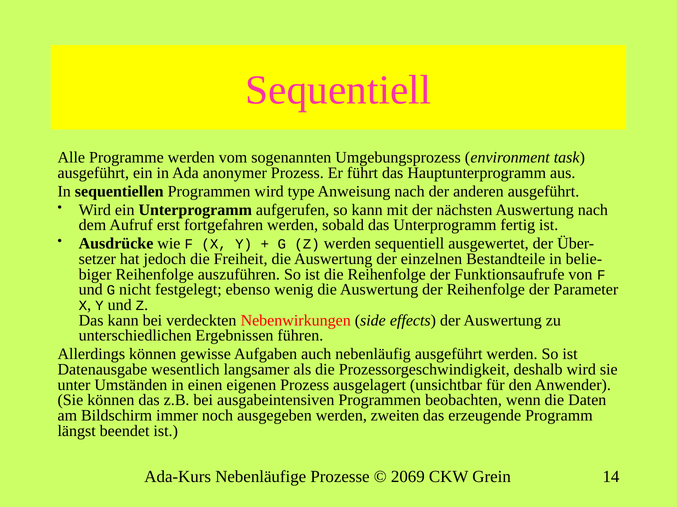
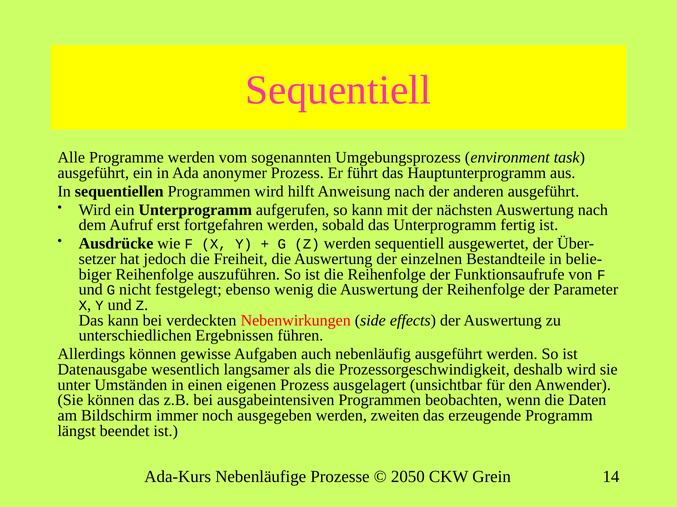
type: type -> hilft
2069: 2069 -> 2050
